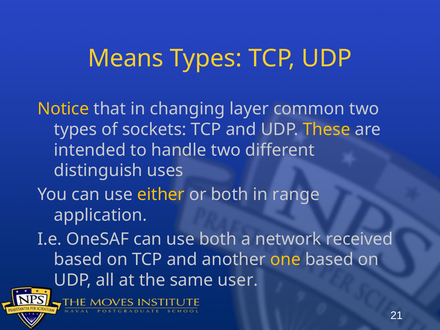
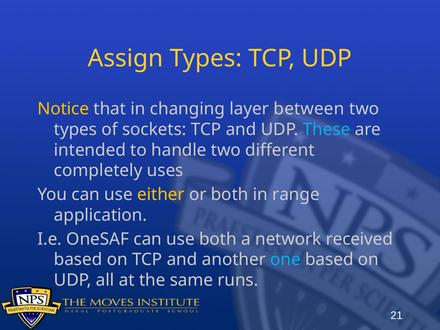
Means: Means -> Assign
common: common -> between
These colour: yellow -> light blue
distinguish: distinguish -> completely
one colour: yellow -> light blue
user: user -> runs
